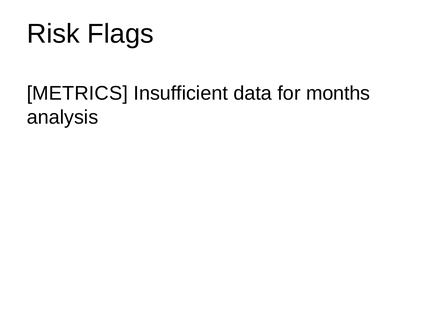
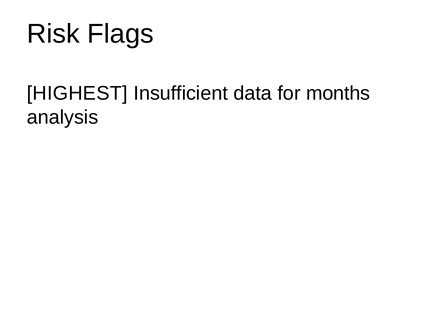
METRICS: METRICS -> HIGHEST
